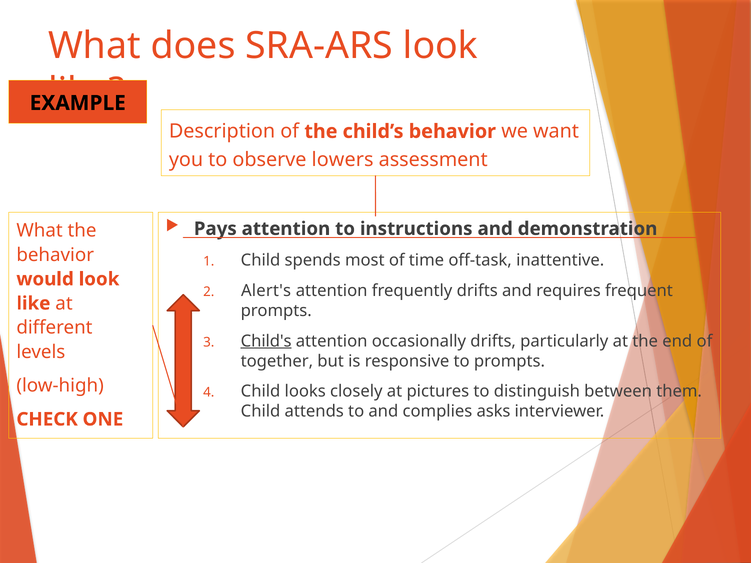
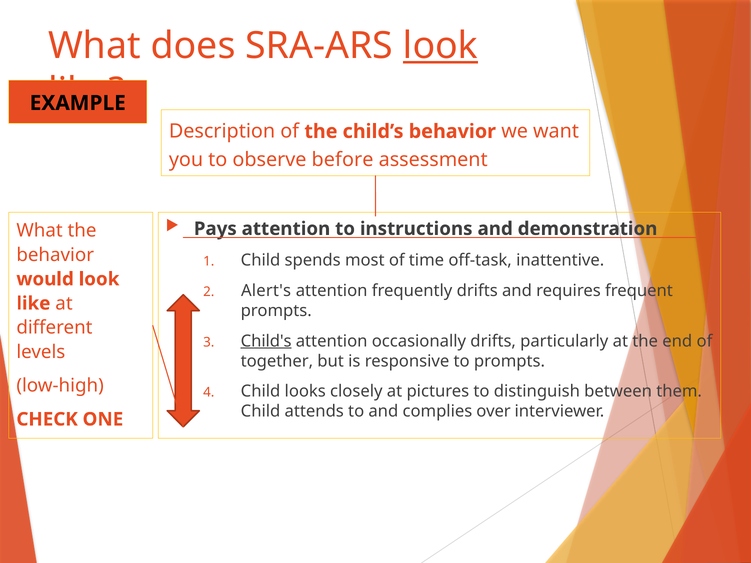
look at (440, 46) underline: none -> present
lowers: lowers -> before
asks: asks -> over
